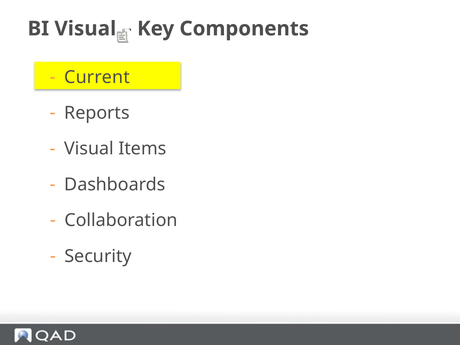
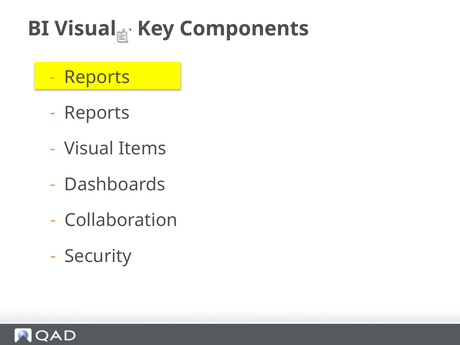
Current at (97, 77): Current -> Reports
